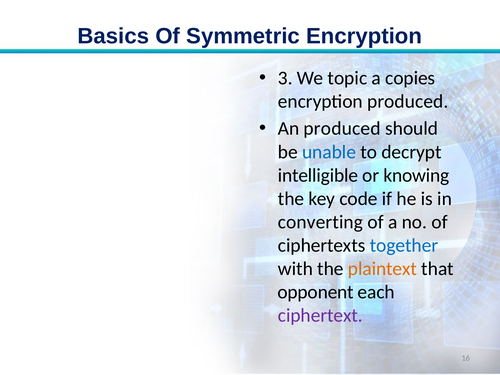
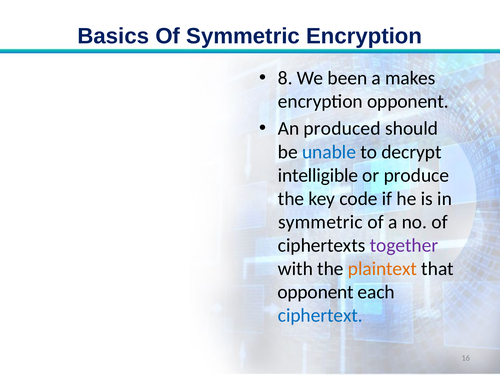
3: 3 -> 8
topic: topic -> been
copies: copies -> makes
encryption produced: produced -> opponent
knowing: knowing -> produce
converting at (320, 222): converting -> symmetric
together colour: blue -> purple
ciphertext colour: purple -> blue
